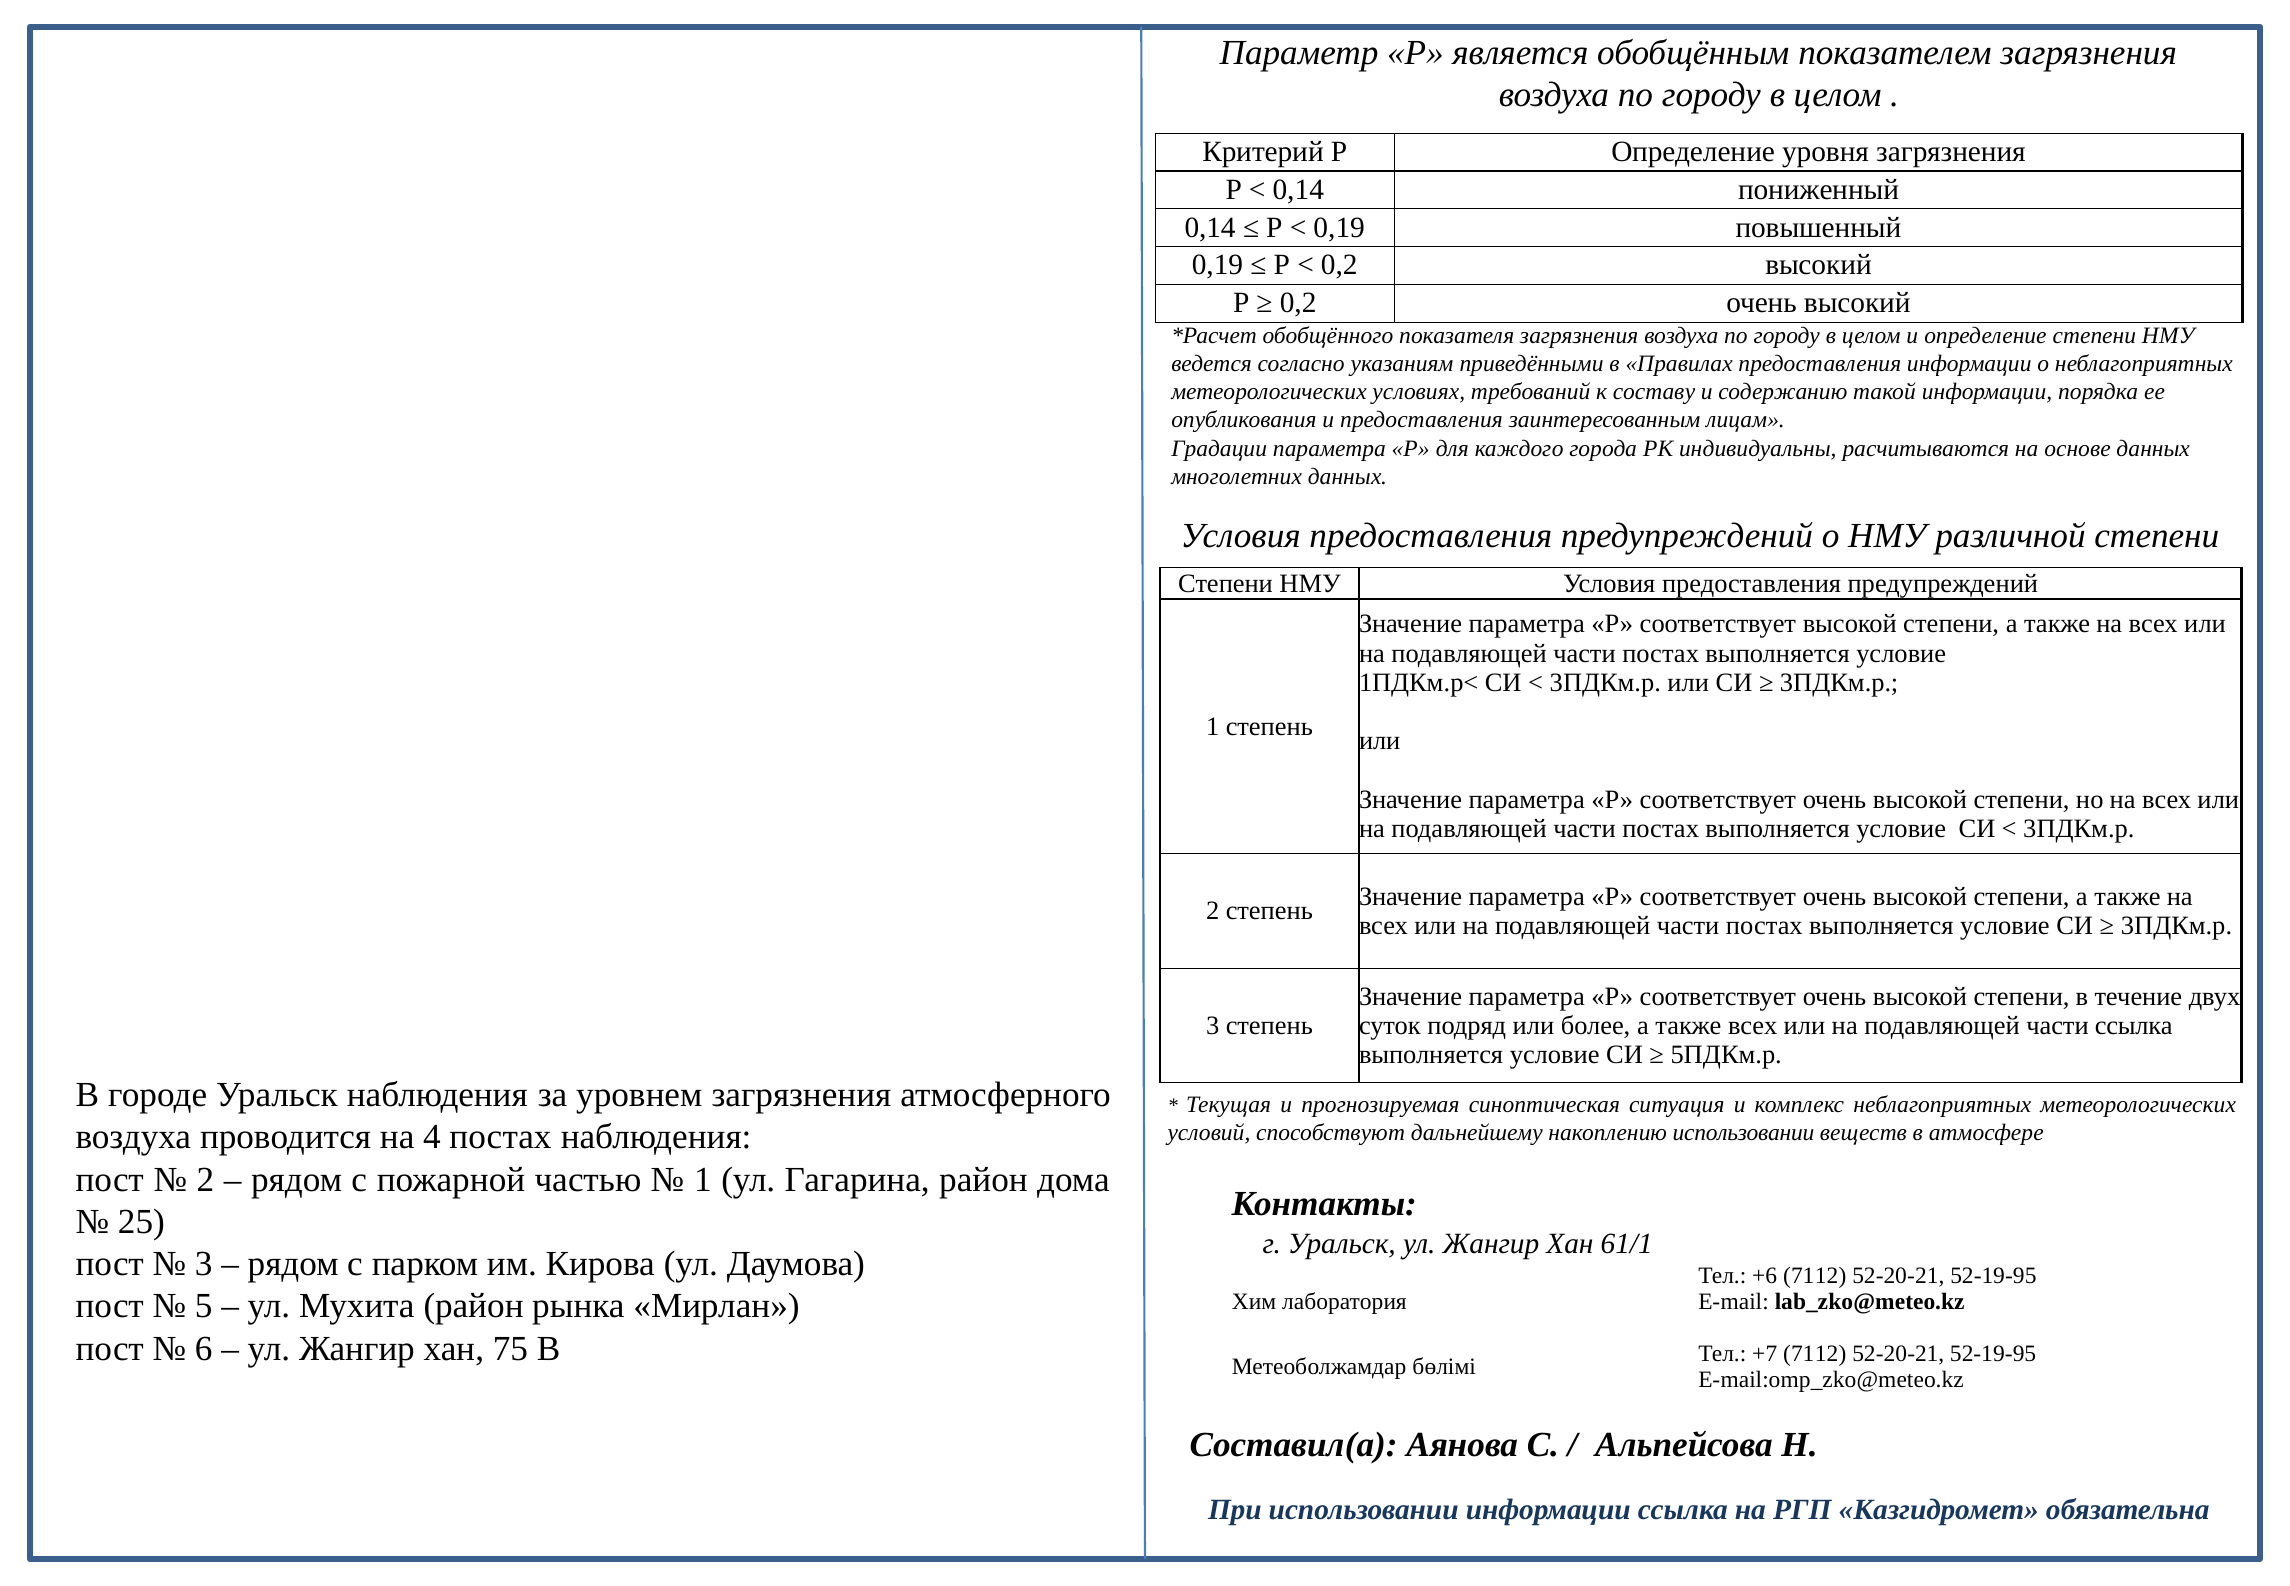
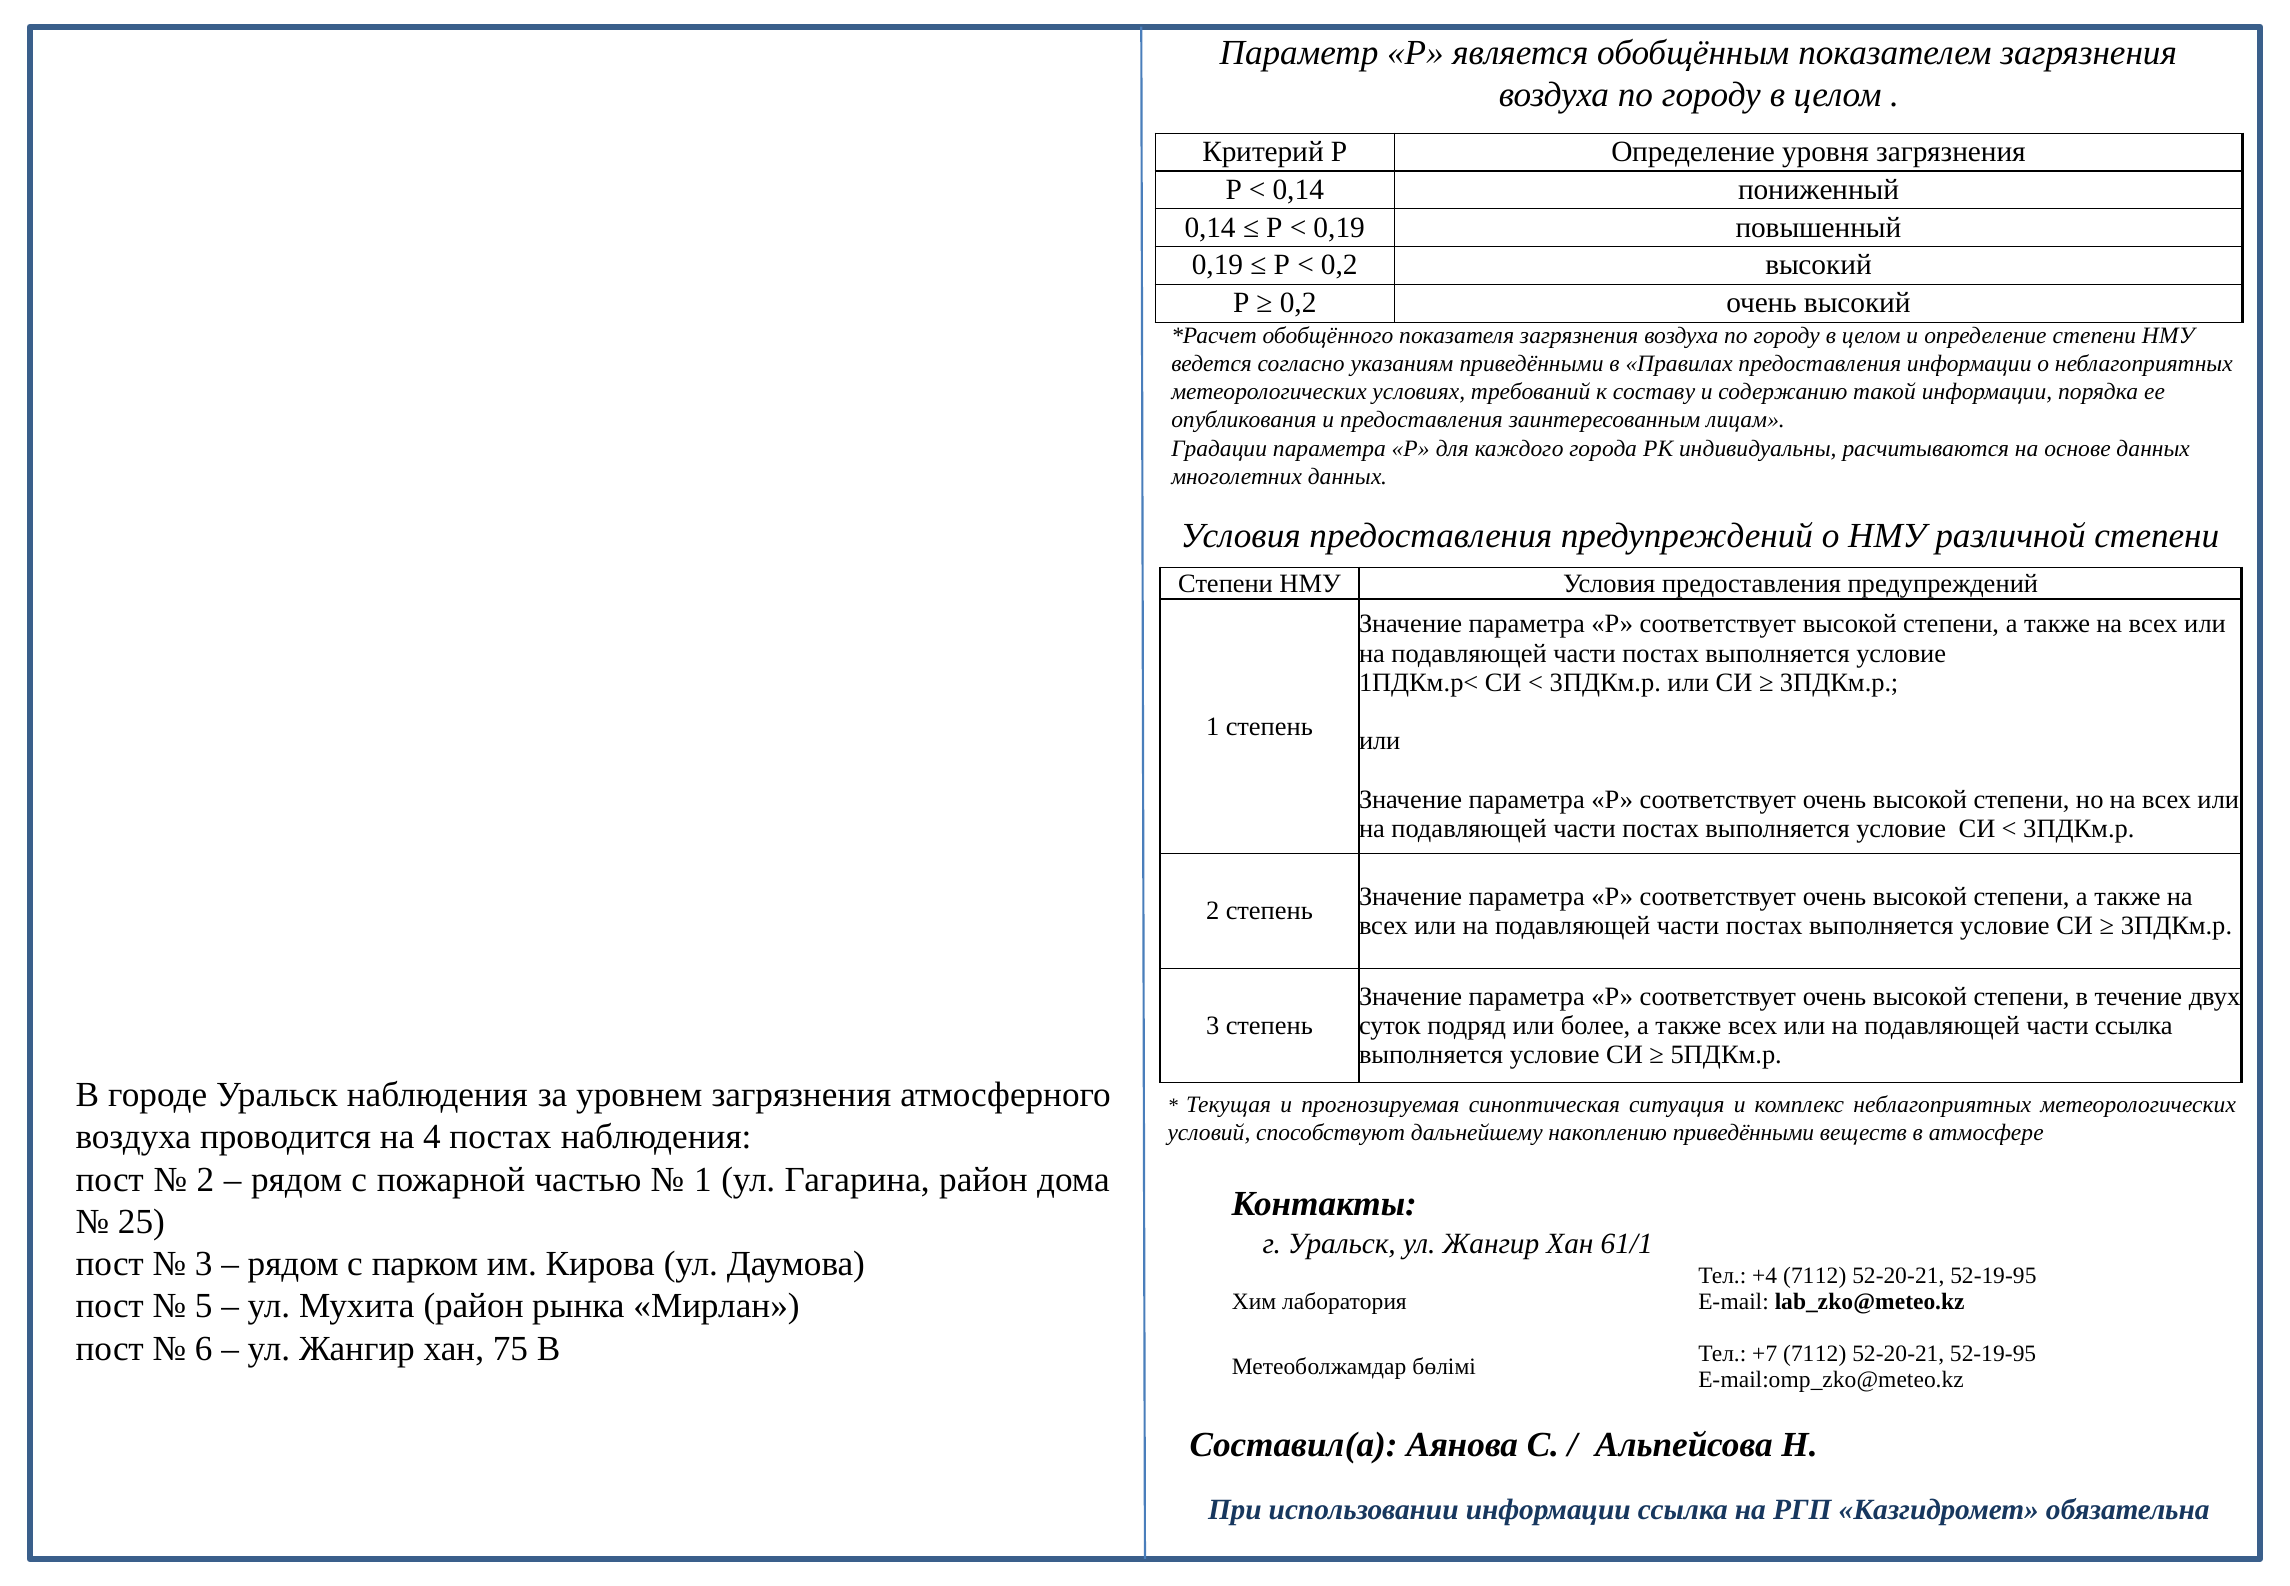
накоплению использовании: использовании -> приведёнными
+6: +6 -> +4
